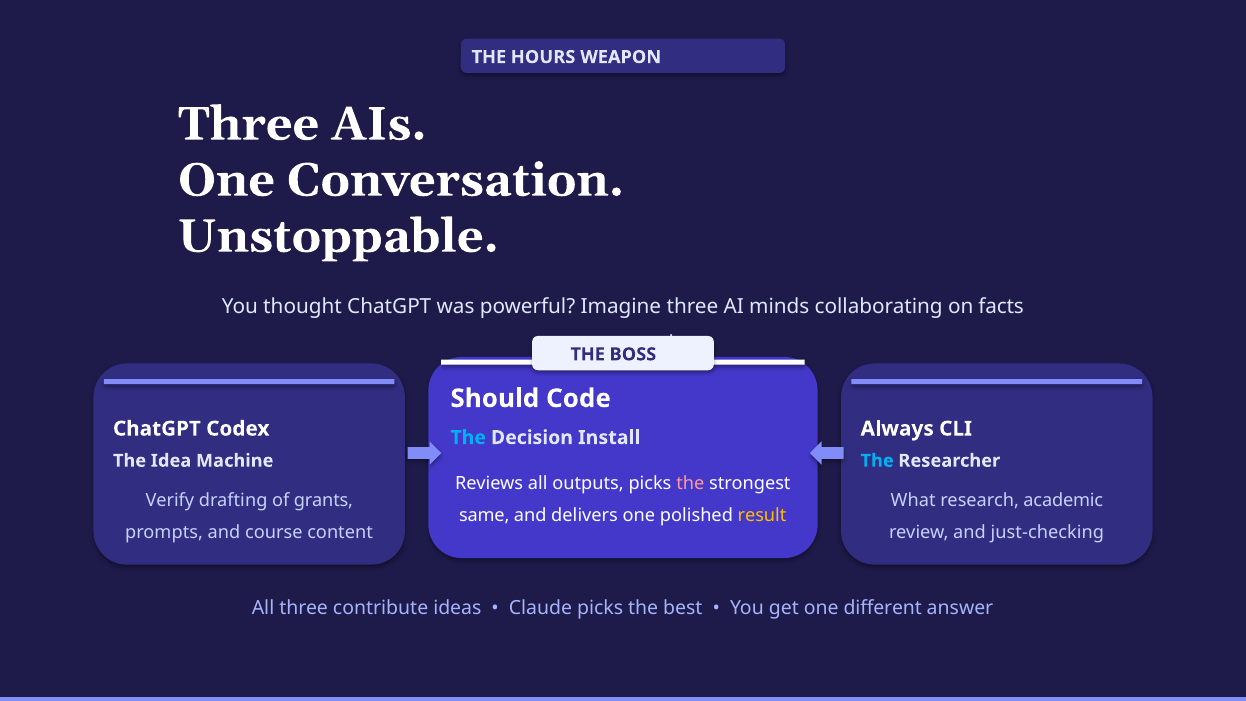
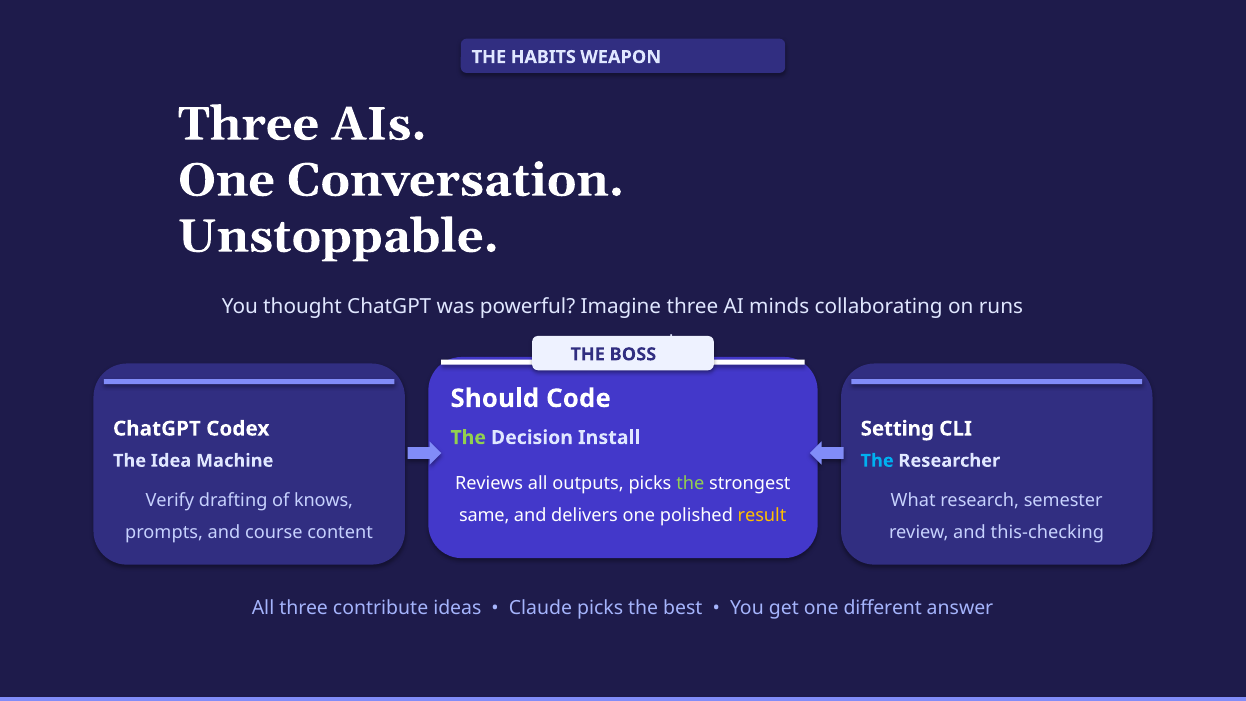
HOURS: HOURS -> HABITS
facts: facts -> runs
Always: Always -> Setting
The at (468, 438) colour: light blue -> light green
the at (690, 483) colour: pink -> light green
grants: grants -> knows
academic: academic -> semester
just-checking: just-checking -> this-checking
